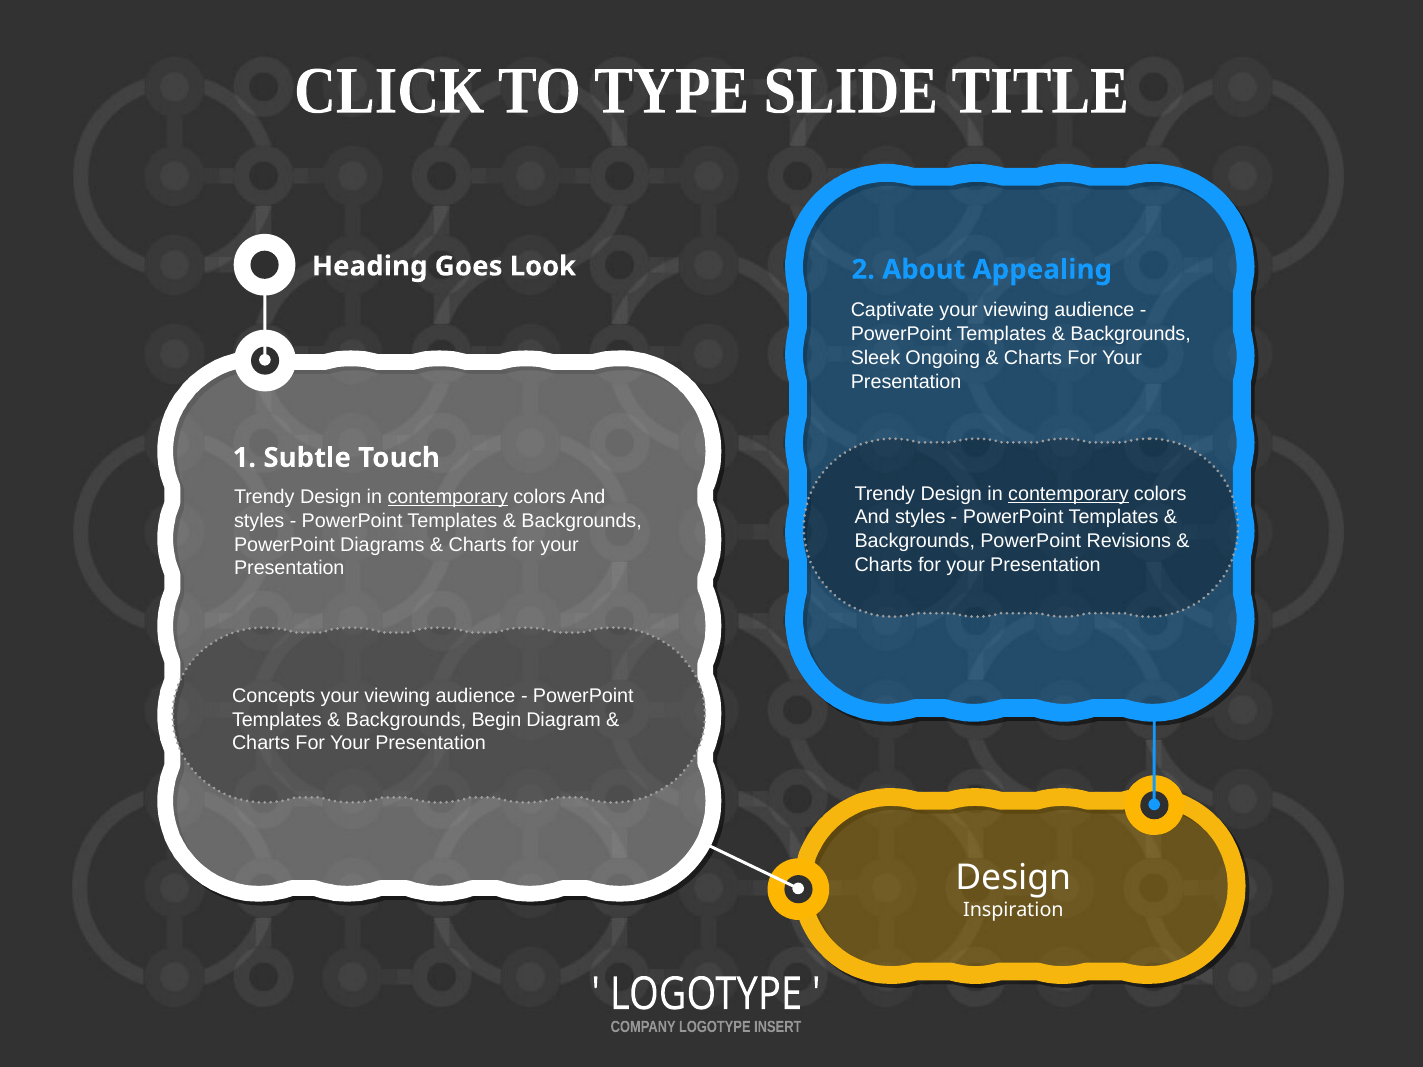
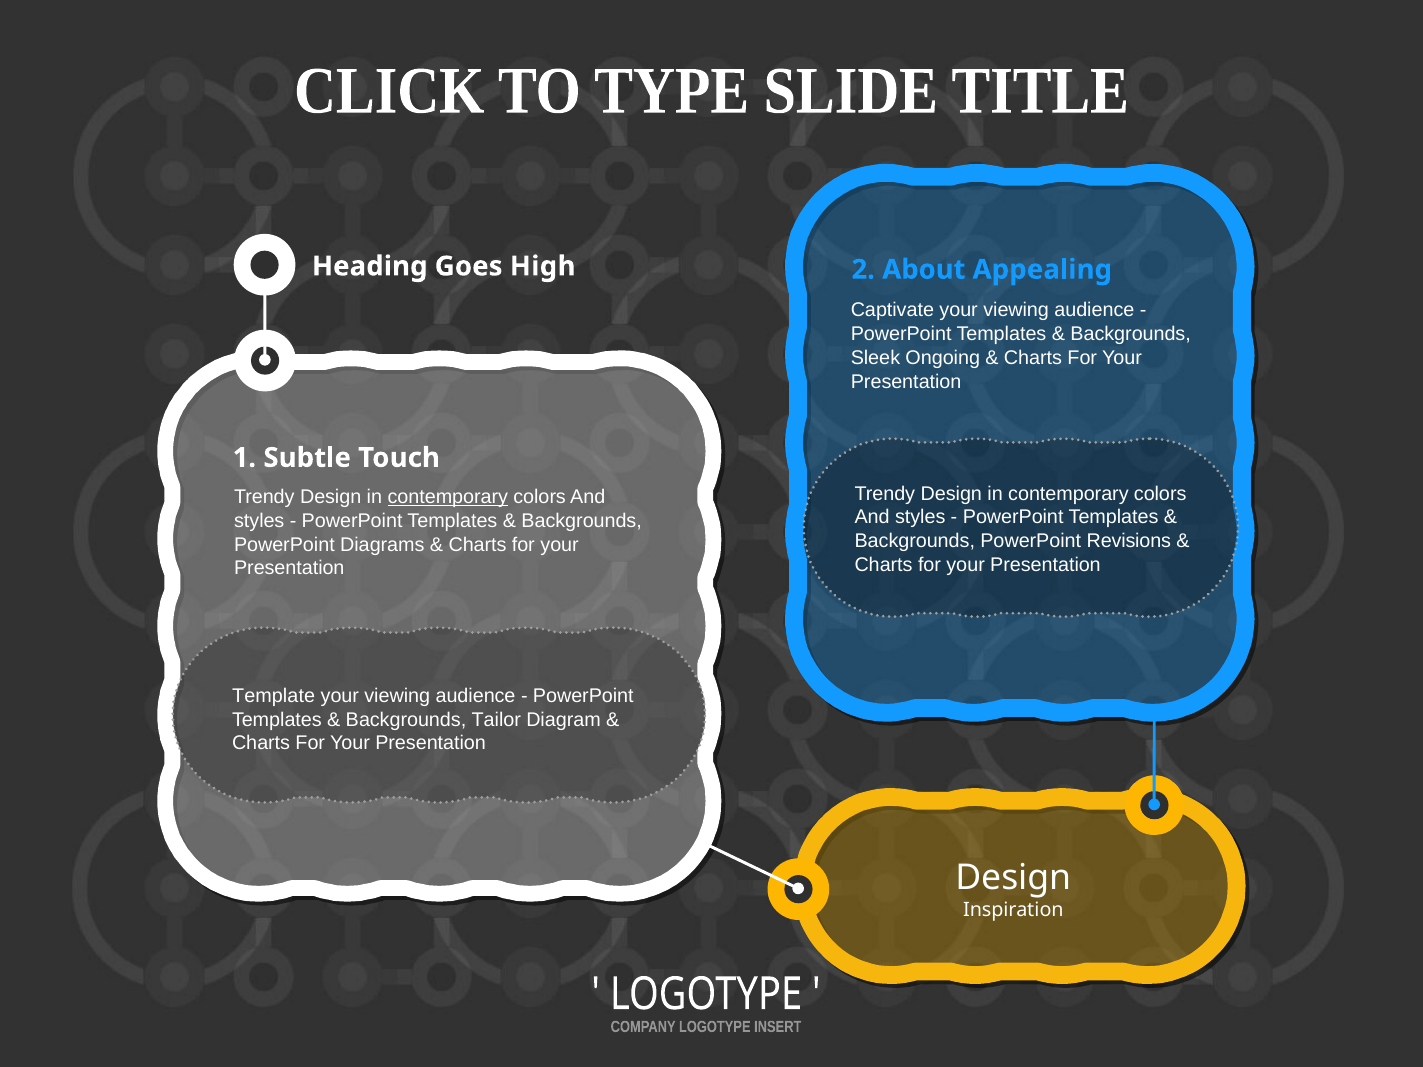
Look: Look -> High
contemporary at (1068, 494) underline: present -> none
Concepts: Concepts -> Template
Begin: Begin -> Tailor
